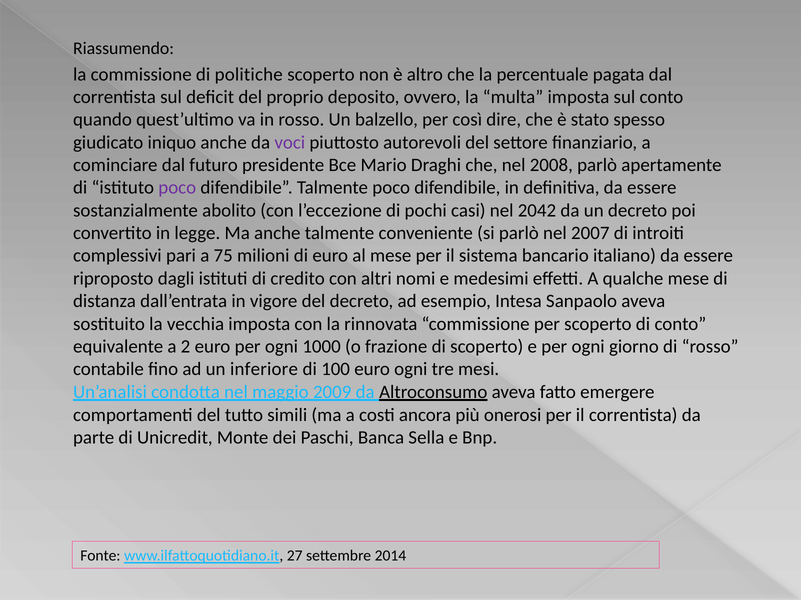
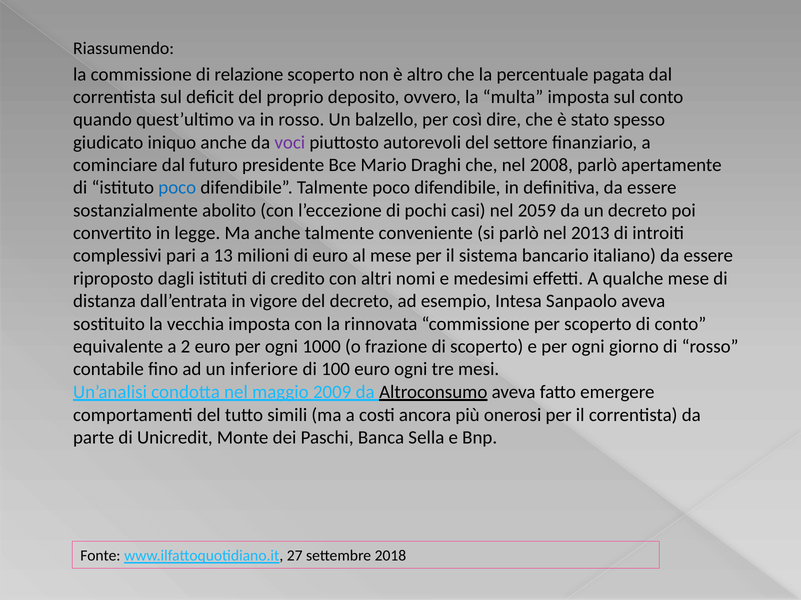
politiche: politiche -> relazione
poco at (177, 188) colour: purple -> blue
2042: 2042 -> 2059
2007: 2007 -> 2013
75: 75 -> 13
2014: 2014 -> 2018
